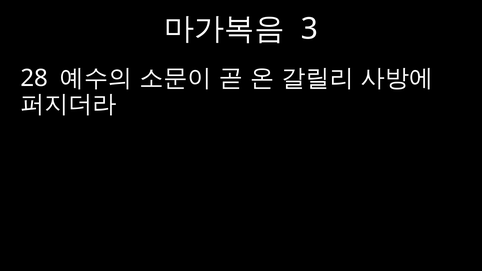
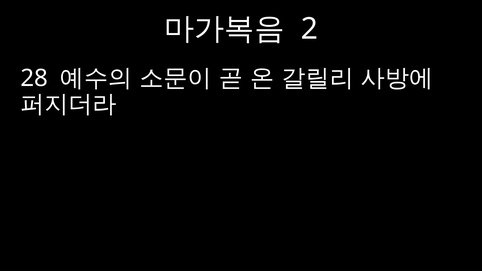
3: 3 -> 2
